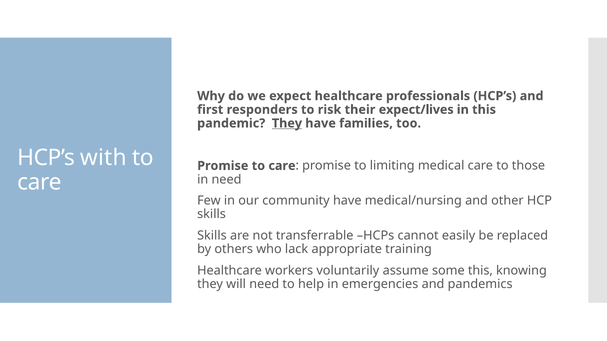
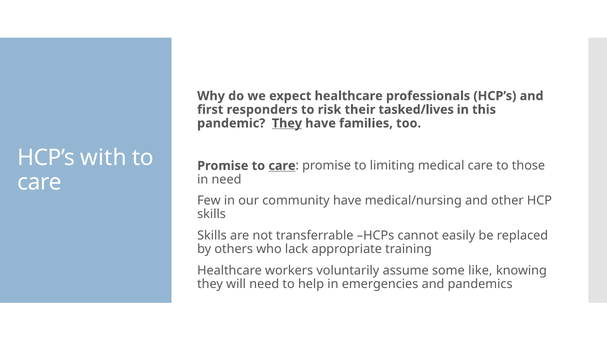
expect/lives: expect/lives -> tasked/lives
care at (282, 166) underline: none -> present
some this: this -> like
